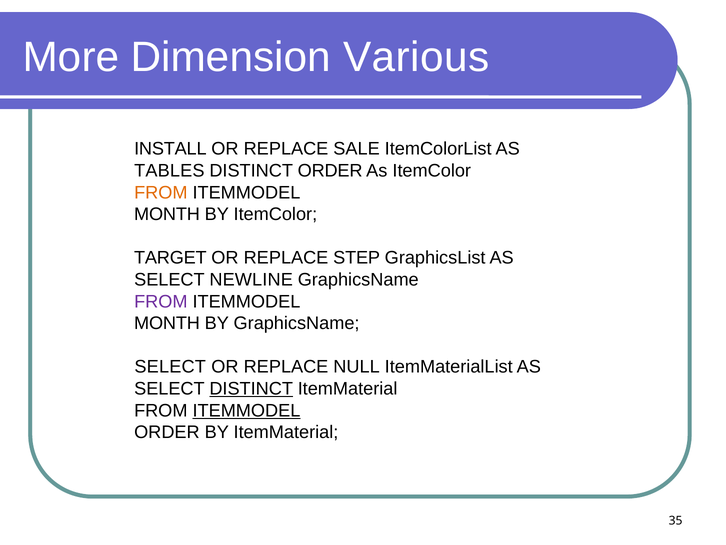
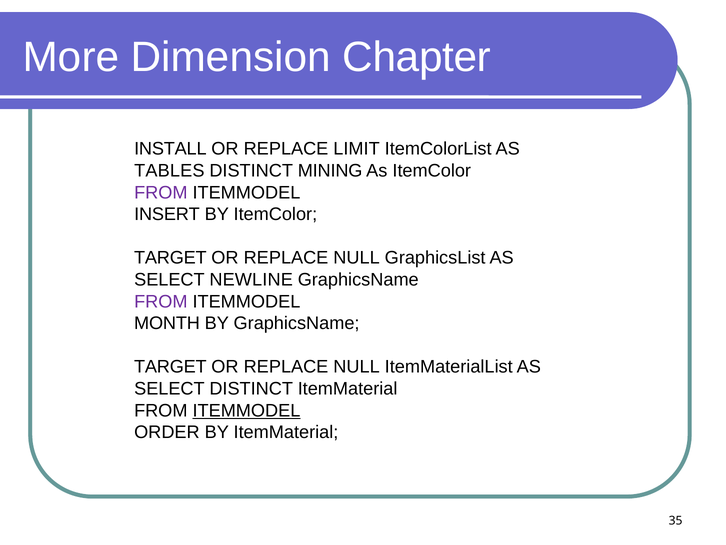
Various: Various -> Chapter
SALE: SALE -> LIMIT
DISTINCT ORDER: ORDER -> MINING
FROM at (161, 192) colour: orange -> purple
MONTH at (167, 214): MONTH -> INSERT
STEP at (357, 258): STEP -> NULL
SELECT at (170, 367): SELECT -> TARGET
DISTINCT at (251, 388) underline: present -> none
